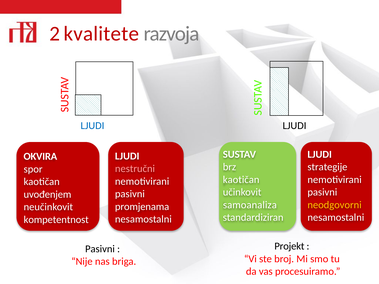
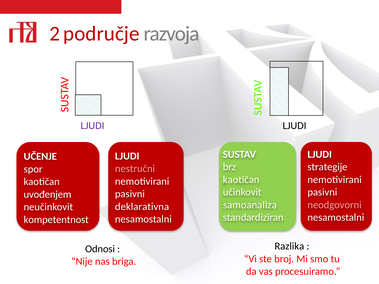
kvalitete: kvalitete -> područje
LJUDI at (92, 126) colour: blue -> purple
OKVIRA: OKVIRA -> UČENJE
neodgovorni colour: yellow -> pink
promjenama: promjenama -> deklarativna
Projekt: Projekt -> Razlika
Pasivni at (100, 249): Pasivni -> Odnosi
